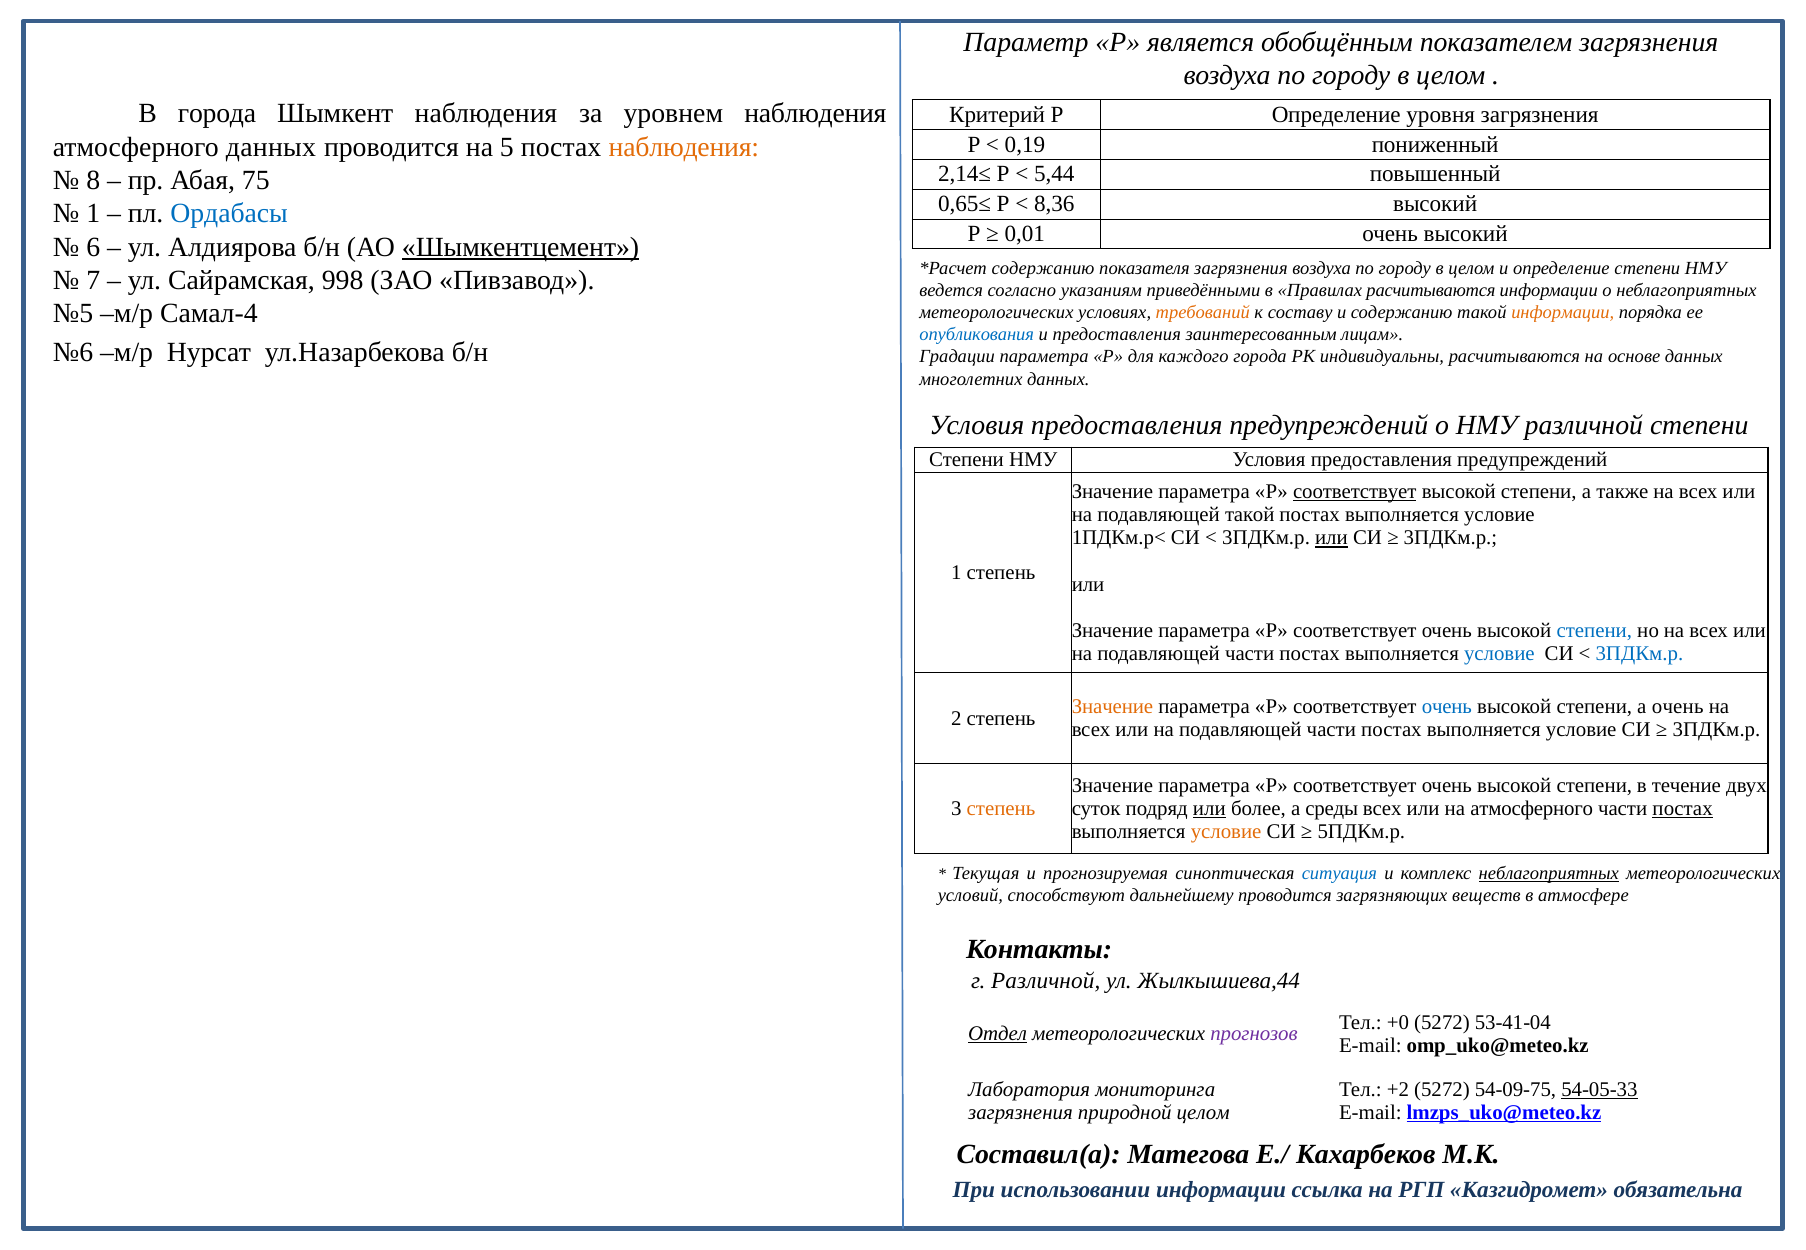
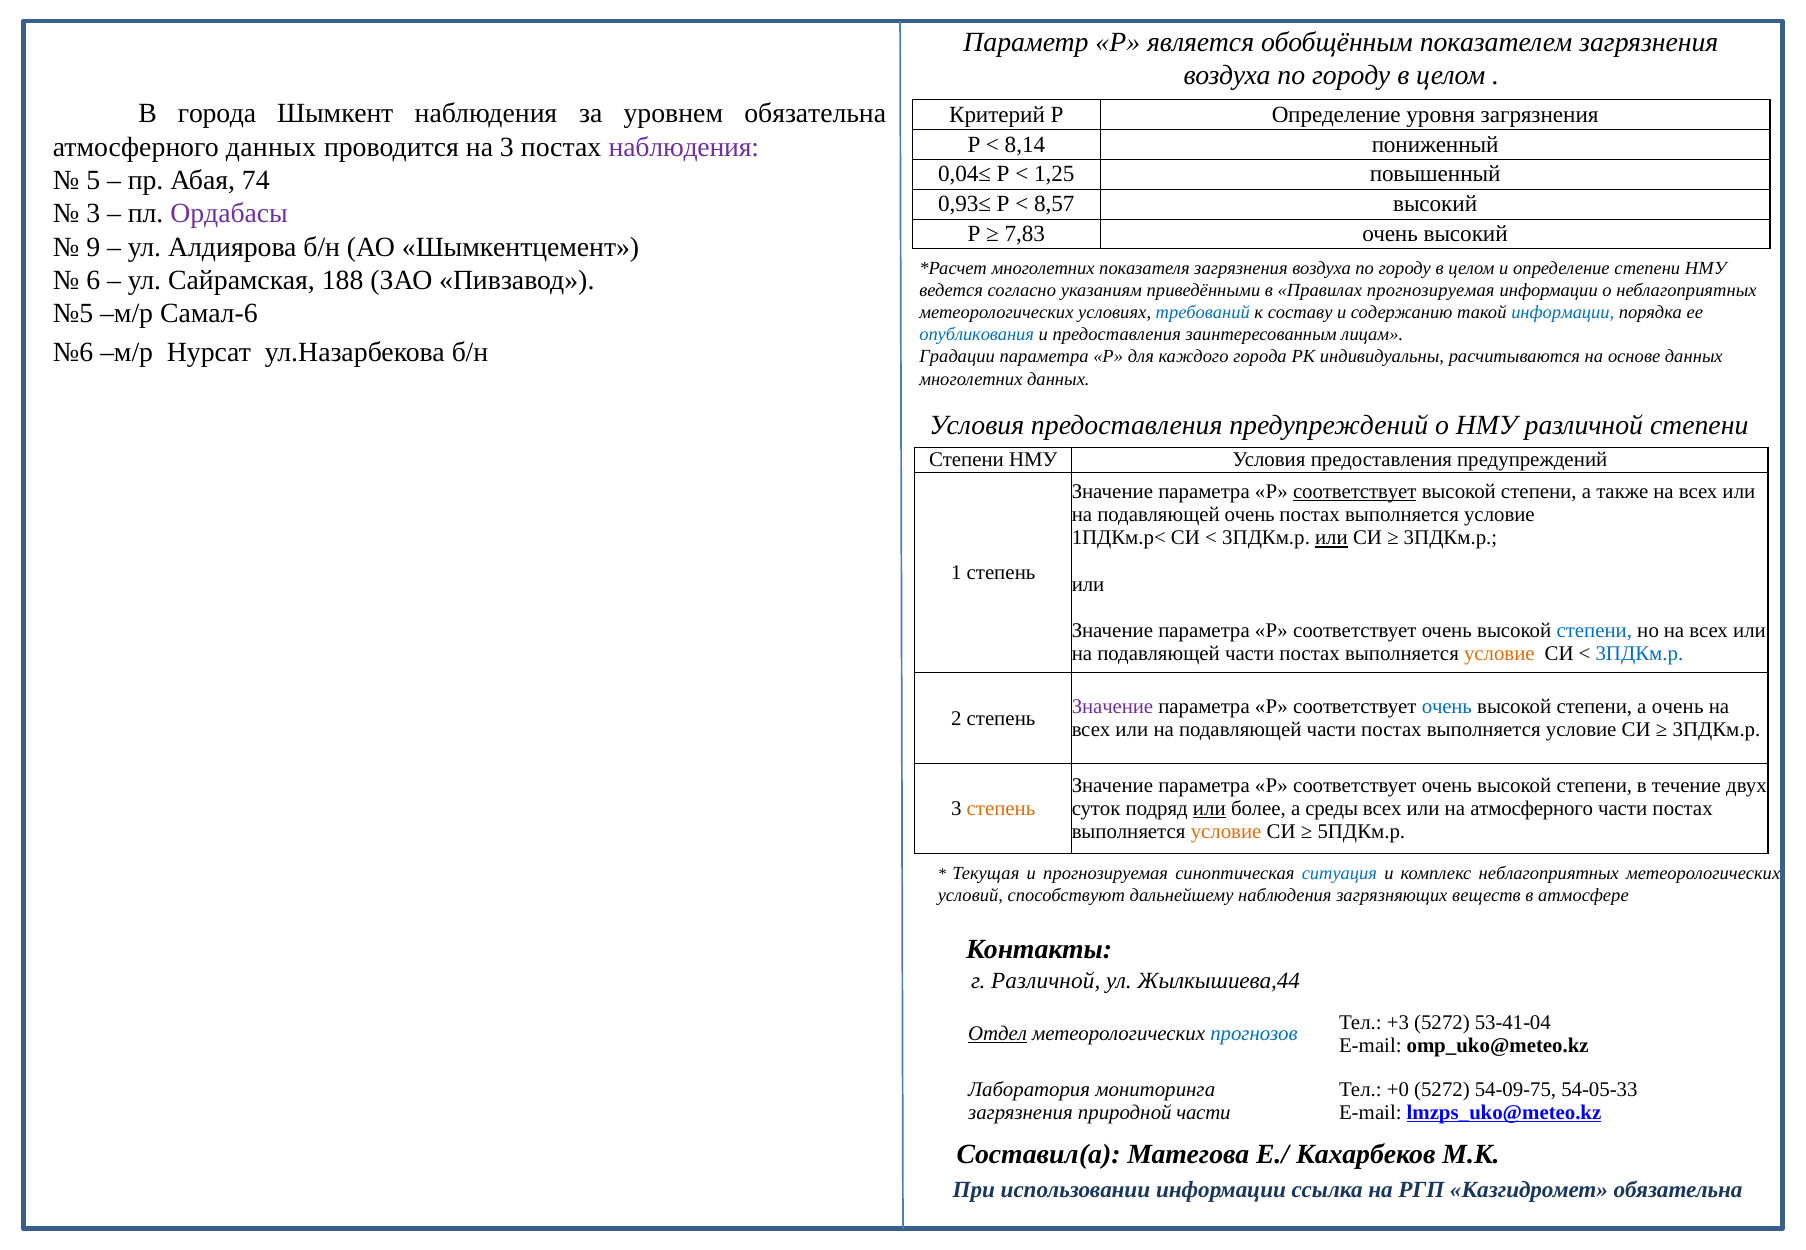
уровнем наблюдения: наблюдения -> обязательна
0,19: 0,19 -> 8,14
на 5: 5 -> 3
наблюдения at (684, 147) colour: orange -> purple
2,14≤: 2,14≤ -> 0,04≤
5,44: 5,44 -> 1,25
8: 8 -> 5
75: 75 -> 74
0,65≤: 0,65≤ -> 0,93≤
8,36: 8,36 -> 8,57
1 at (93, 214): 1 -> 3
Ордабасы colour: blue -> purple
0,01: 0,01 -> 7,83
6: 6 -> 9
Шымкентцемент underline: present -> none
содержанию at (1043, 268): содержанию -> многолетних
7: 7 -> 6
998: 998 -> 188
Правилах расчитываются: расчитываются -> прогнозируемая
Самал-4: Самал-4 -> Самал-6
требований colour: orange -> blue
информации at (1563, 313) colour: orange -> blue
подавляющей такой: такой -> очень
условие at (1499, 654) colour: blue -> orange
Значение at (1112, 707) colour: orange -> purple
постах at (1683, 809) underline: present -> none
неблагоприятных at (1549, 873) underline: present -> none
дальнейшему проводится: проводится -> наблюдения
+0: +0 -> +3
прогнозов colour: purple -> blue
+2: +2 -> +0
54-05-33 underline: present -> none
природной целом: целом -> части
